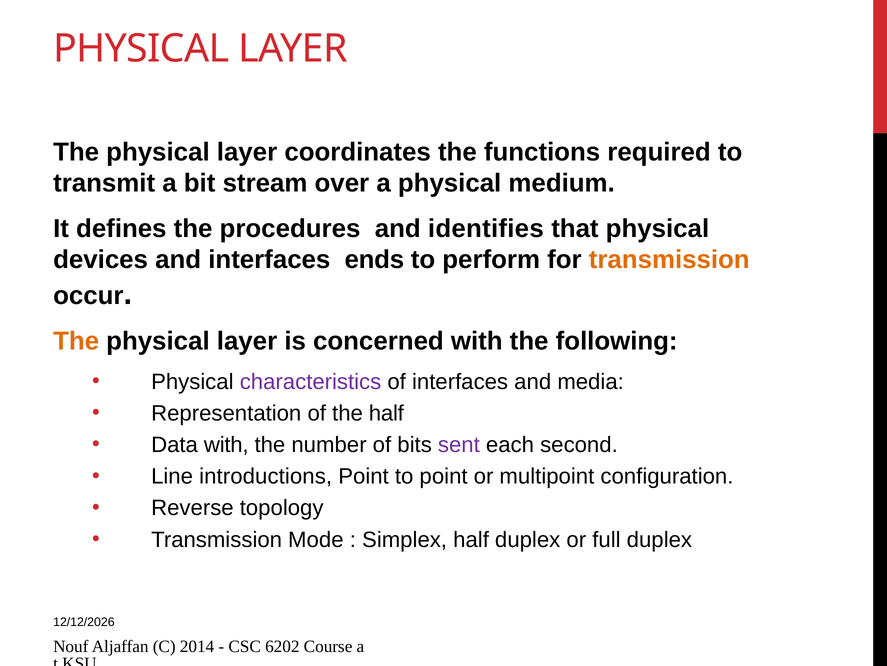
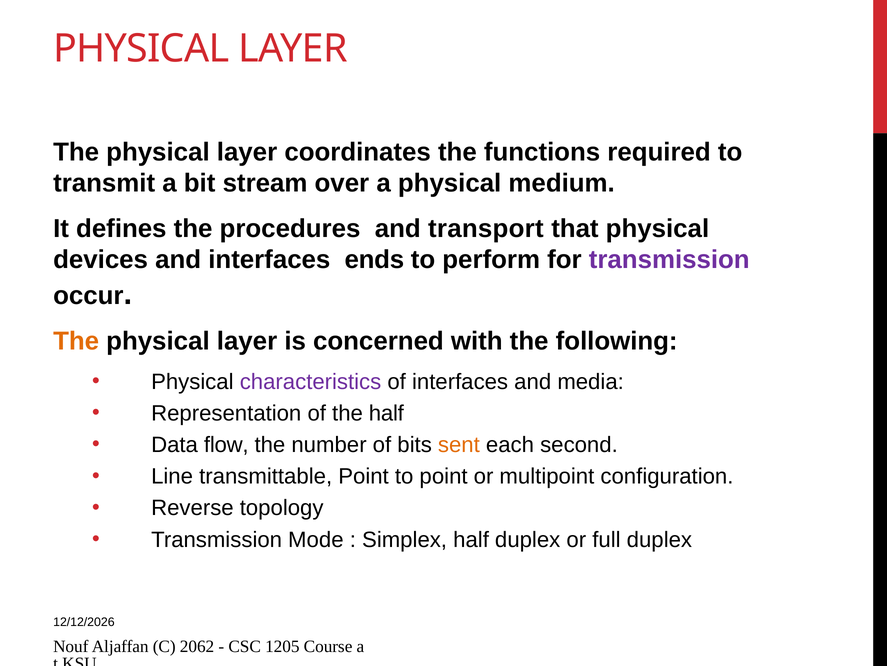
identifies: identifies -> transport
transmission at (669, 259) colour: orange -> purple
Data with: with -> flow
sent colour: purple -> orange
introductions: introductions -> transmittable
2014: 2014 -> 2062
6202: 6202 -> 1205
